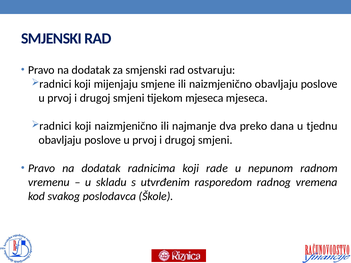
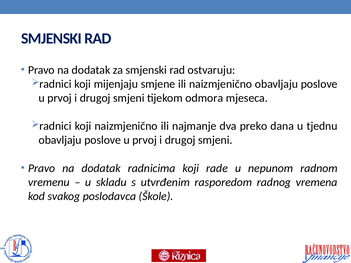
tijekom mjeseca: mjeseca -> odmora
